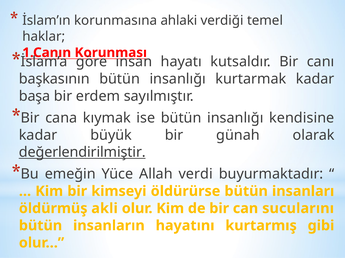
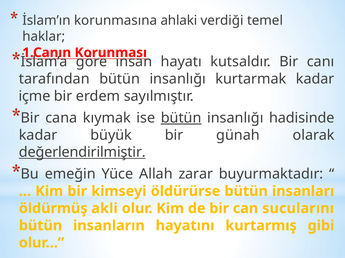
başkasının: başkasının -> tarafından
başa: başa -> içme
bütün at (181, 118) underline: none -> present
kendisine: kendisine -> hadisinde
verdi: verdi -> zarar
